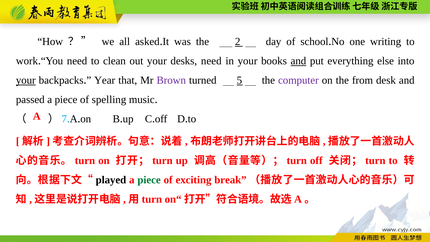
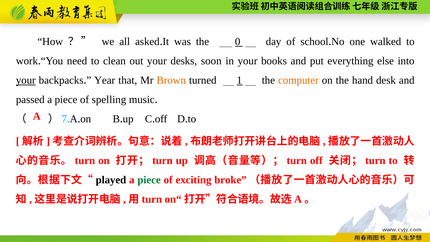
2: 2 -> 0
writing: writing -> walked
desks need: need -> soon
and at (298, 61) underline: present -> none
Brown colour: purple -> orange
5: 5 -> 1
computer colour: purple -> orange
from: from -> hand
break: break -> broke
